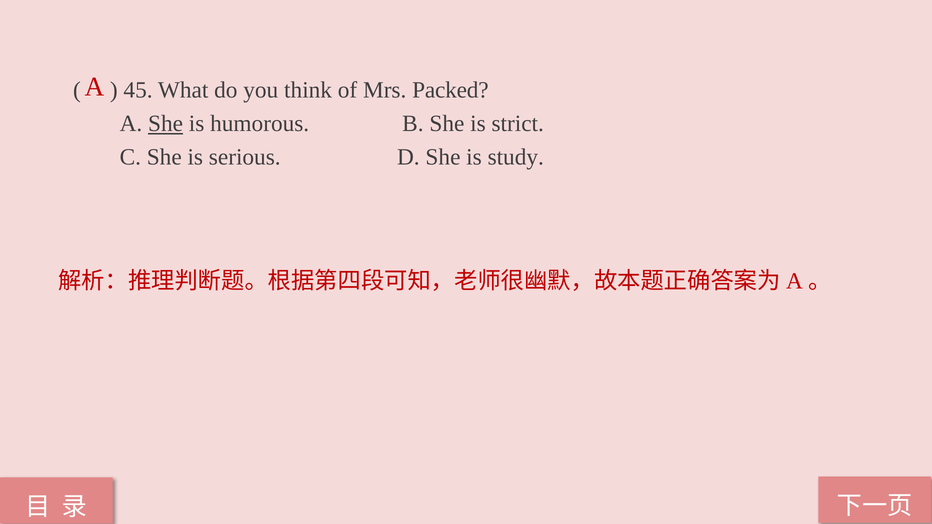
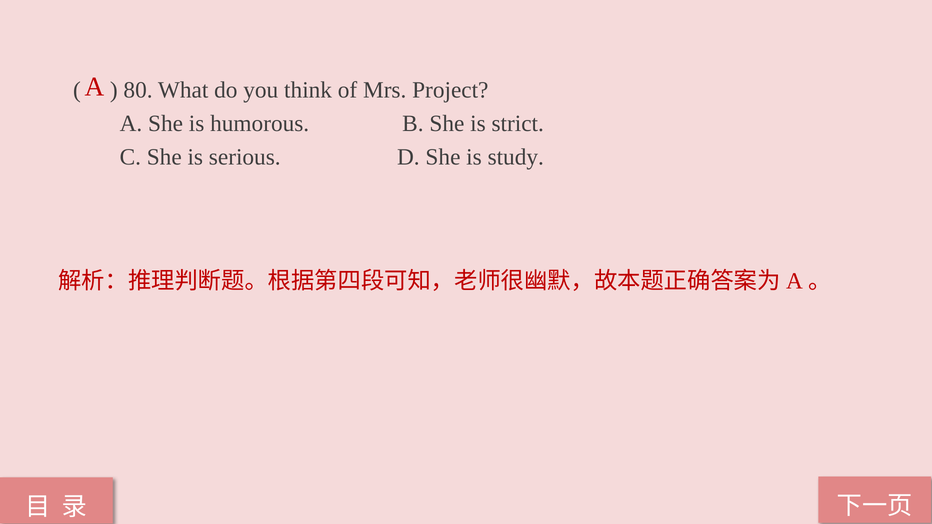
45: 45 -> 80
Packed: Packed -> Project
She at (166, 124) underline: present -> none
